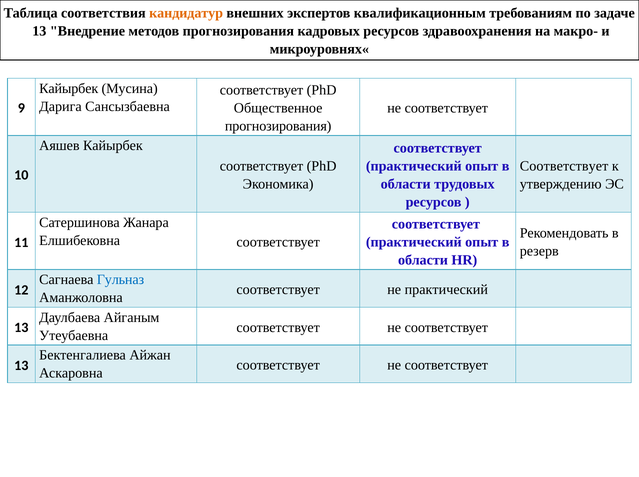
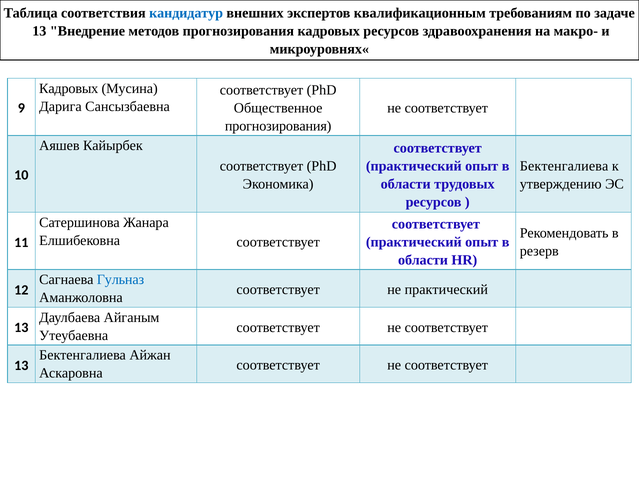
кандидатур colour: orange -> blue
Кайырбек at (69, 88): Кайырбек -> Кадровых
Соответствует at (564, 166): Соответствует -> Бектенгалиева
